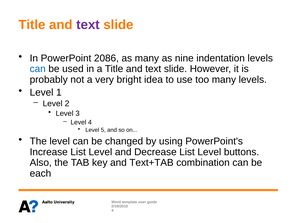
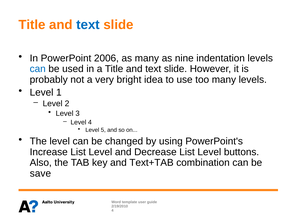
text at (88, 25) colour: purple -> blue
2086: 2086 -> 2006
each: each -> save
